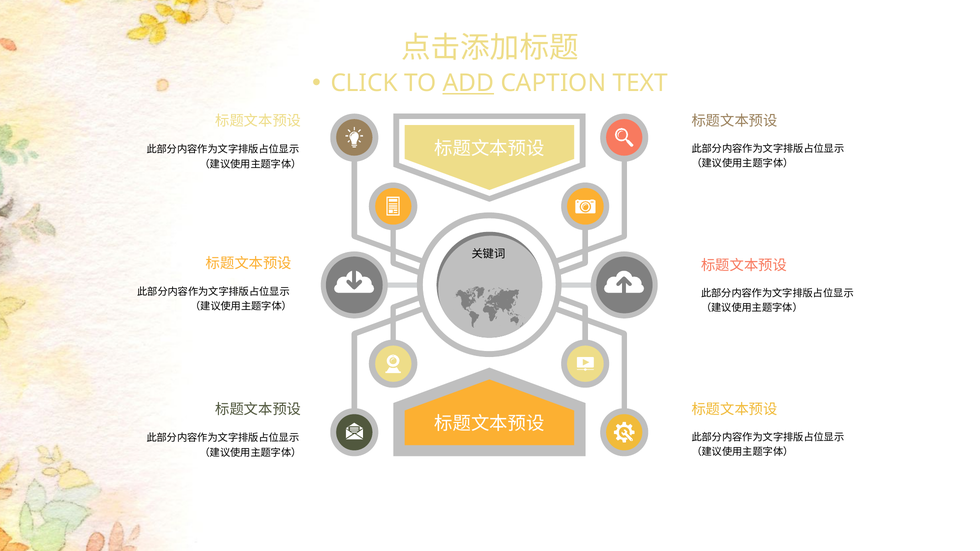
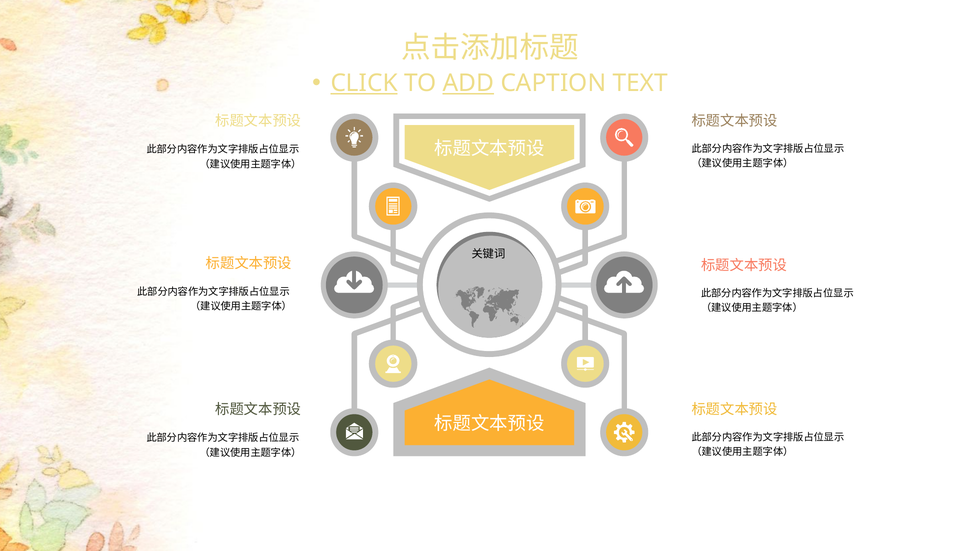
CLICK underline: none -> present
